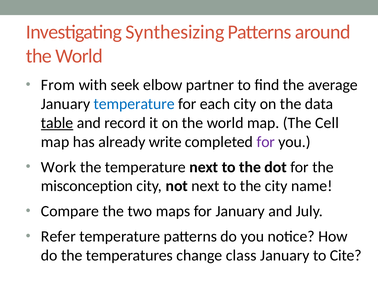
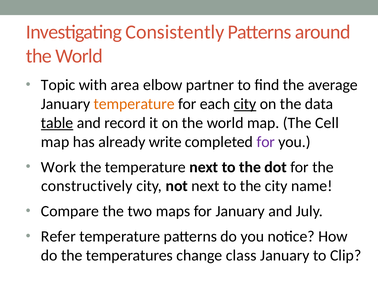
Synthesizing: Synthesizing -> Consistently
From: From -> Topic
seek: seek -> area
temperature at (134, 104) colour: blue -> orange
city at (245, 104) underline: none -> present
misconception: misconception -> constructively
Cite: Cite -> Clip
